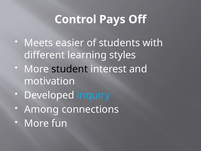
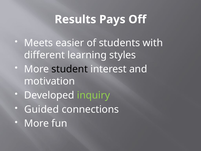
Control: Control -> Results
inquiry colour: light blue -> light green
Among: Among -> Guided
